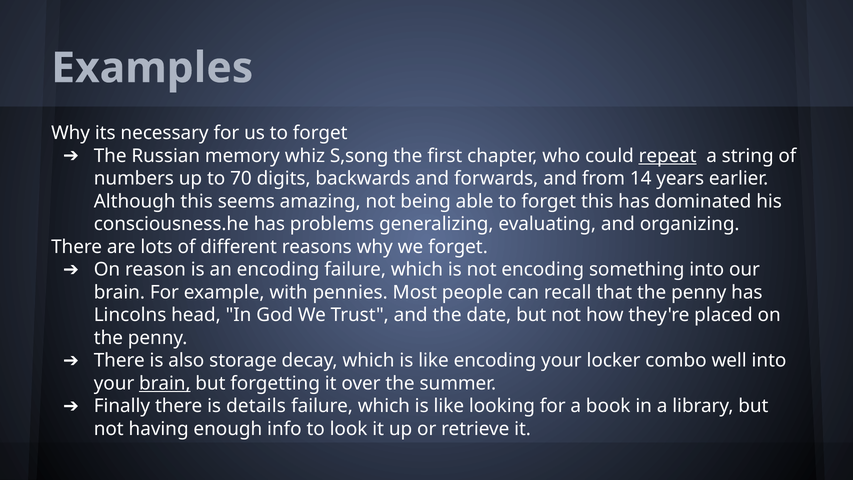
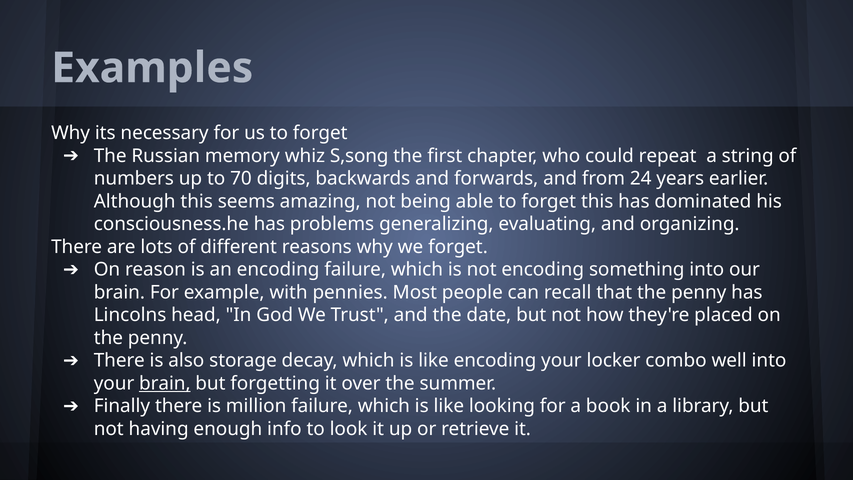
repeat underline: present -> none
14: 14 -> 24
details: details -> million
